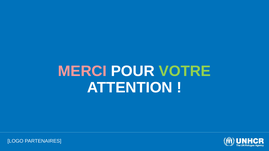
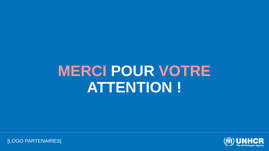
VOTRE colour: light green -> pink
